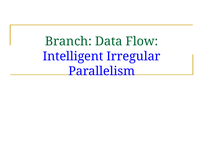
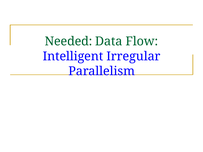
Branch: Branch -> Needed
